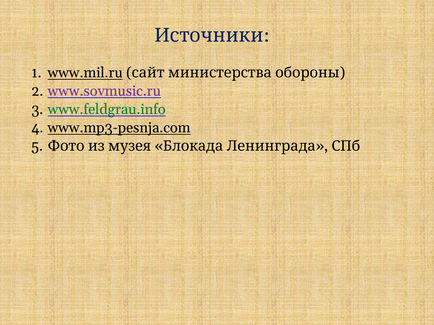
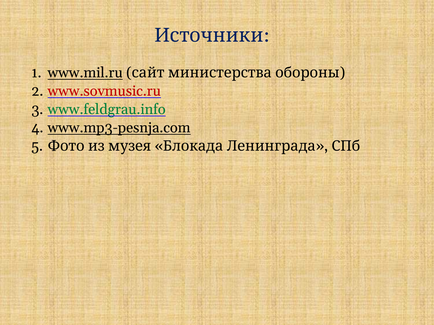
www.sovmusic.ru colour: purple -> red
